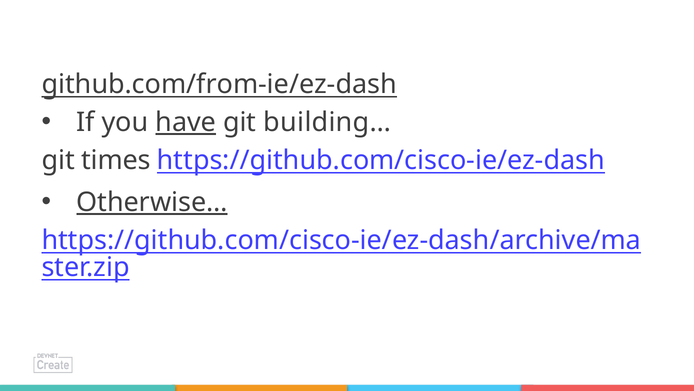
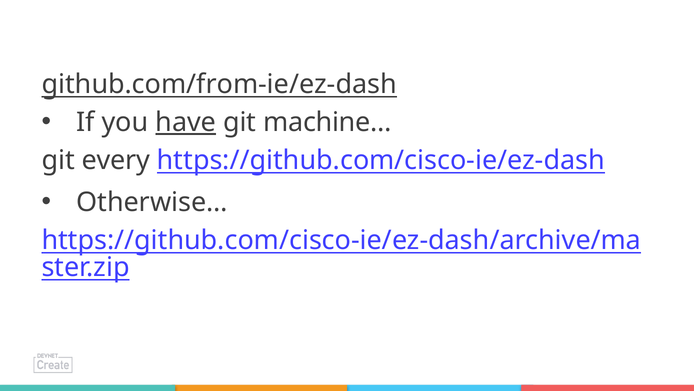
building…: building… -> machine…
times: times -> every
Otherwise… underline: present -> none
